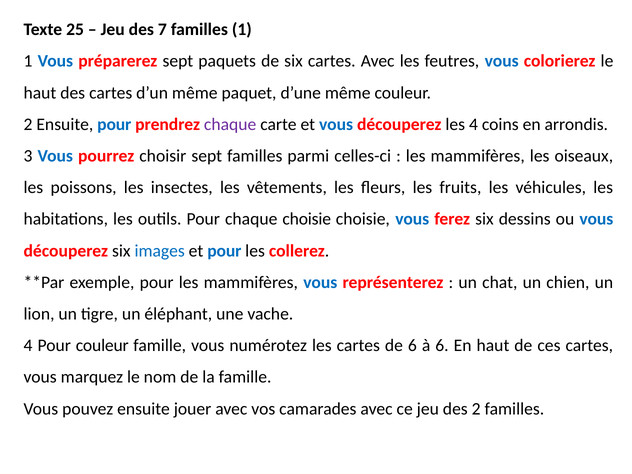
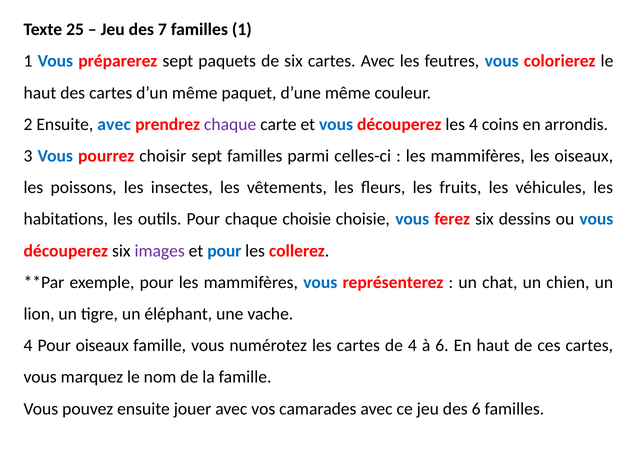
Ensuite pour: pour -> avec
images colour: blue -> purple
Pour couleur: couleur -> oiseaux
de 6: 6 -> 4
des 2: 2 -> 6
